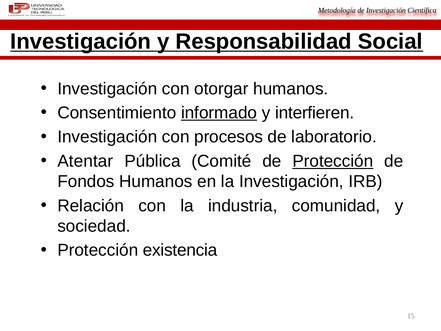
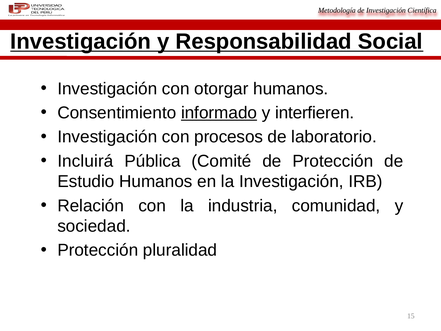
Atentar: Atentar -> Incluirá
Protección at (333, 161) underline: present -> none
Fondos: Fondos -> Estudio
existencia: existencia -> pluralidad
